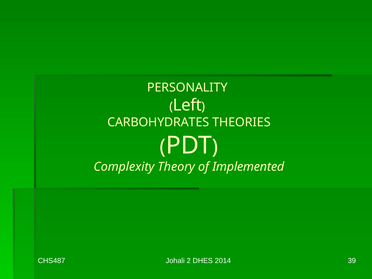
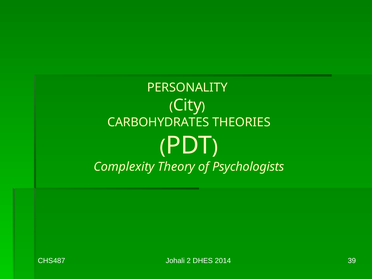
Left: Left -> City
Implemented: Implemented -> Psychologists
